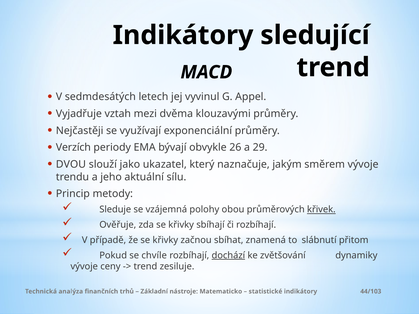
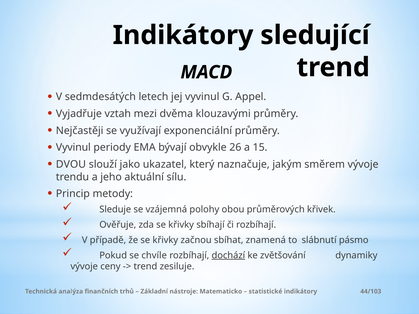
Verzích at (73, 148): Verzích -> Vyvinul
29: 29 -> 15
křivek underline: present -> none
přitom: přitom -> pásmo
